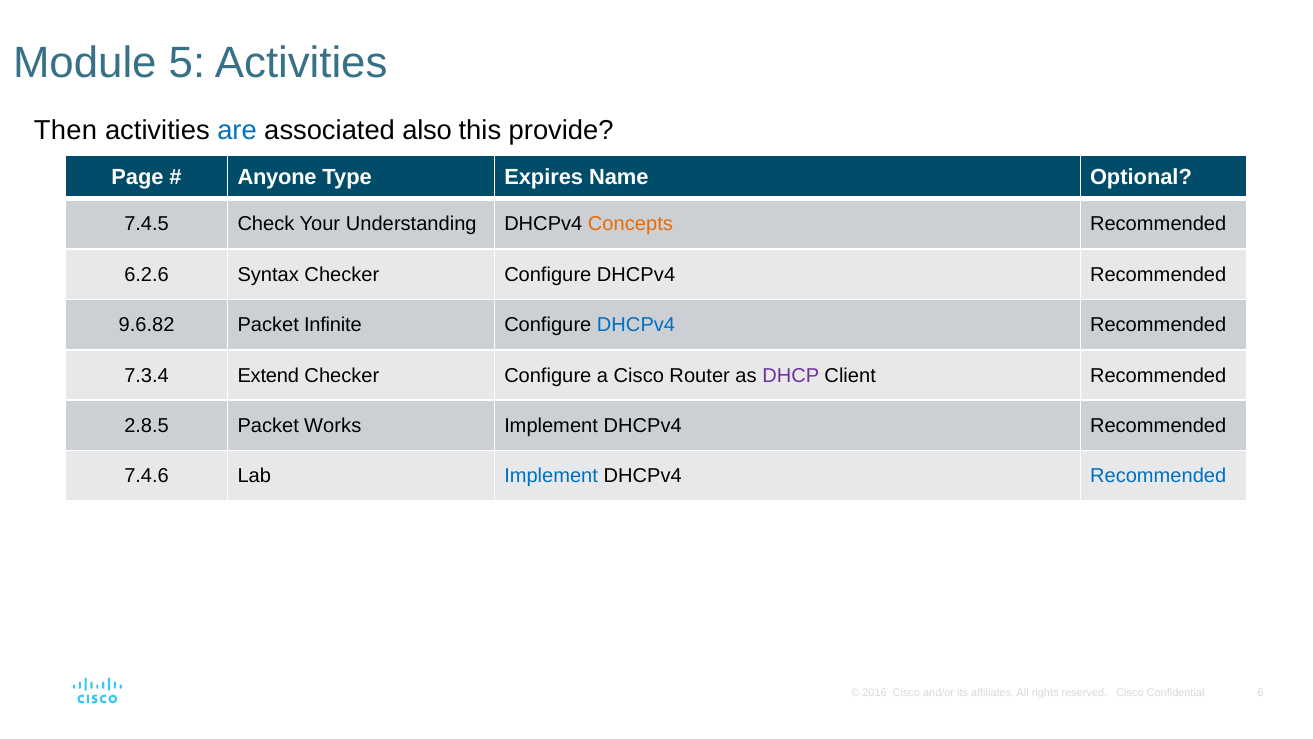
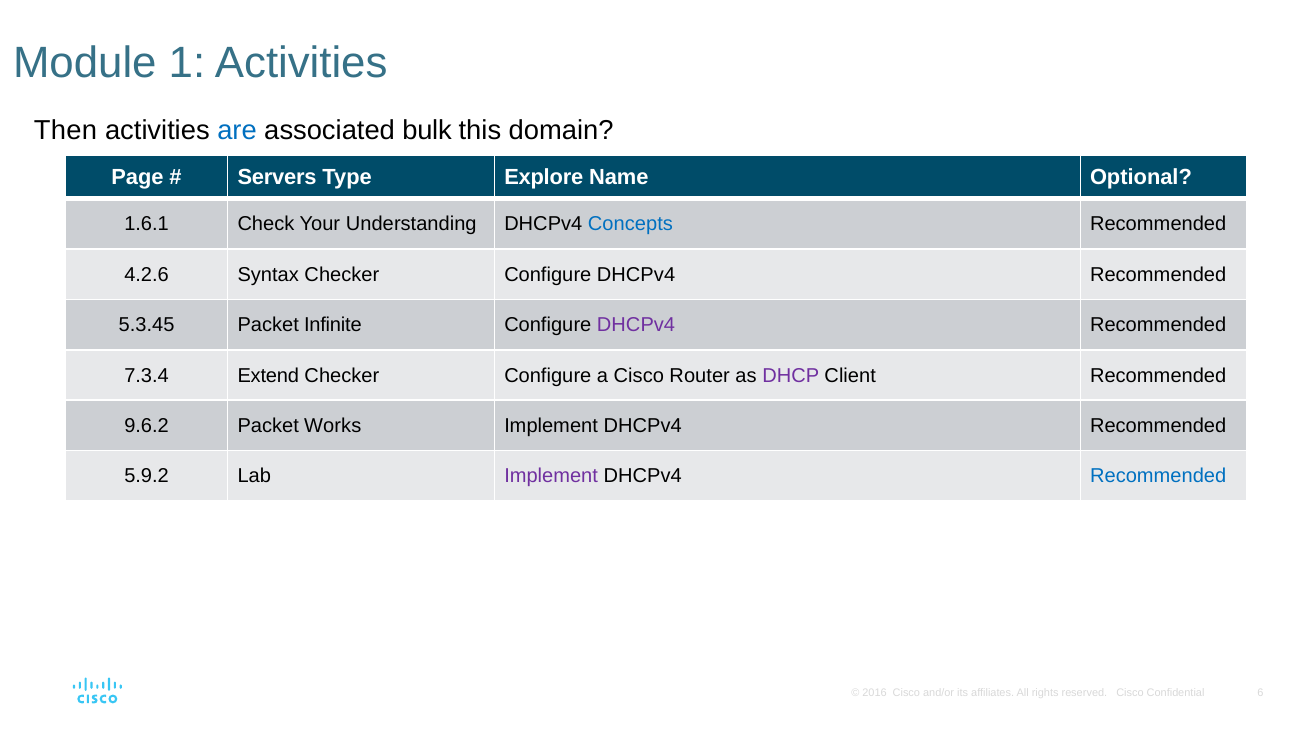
5: 5 -> 1
also: also -> bulk
provide: provide -> domain
Anyone: Anyone -> Servers
Expires: Expires -> Explore
7.4.5: 7.4.5 -> 1.6.1
Concepts colour: orange -> blue
6.2.6: 6.2.6 -> 4.2.6
9.6.82: 9.6.82 -> 5.3.45
DHCPv4 at (636, 325) colour: blue -> purple
2.8.5: 2.8.5 -> 9.6.2
7.4.6: 7.4.6 -> 5.9.2
Implement at (551, 476) colour: blue -> purple
